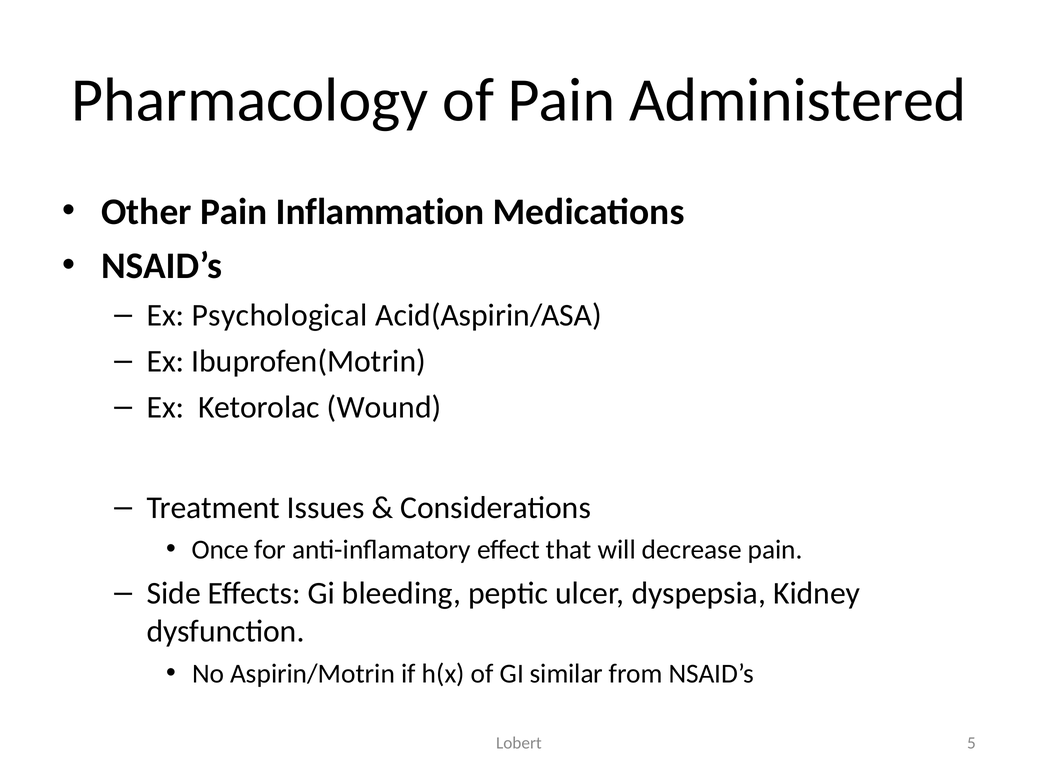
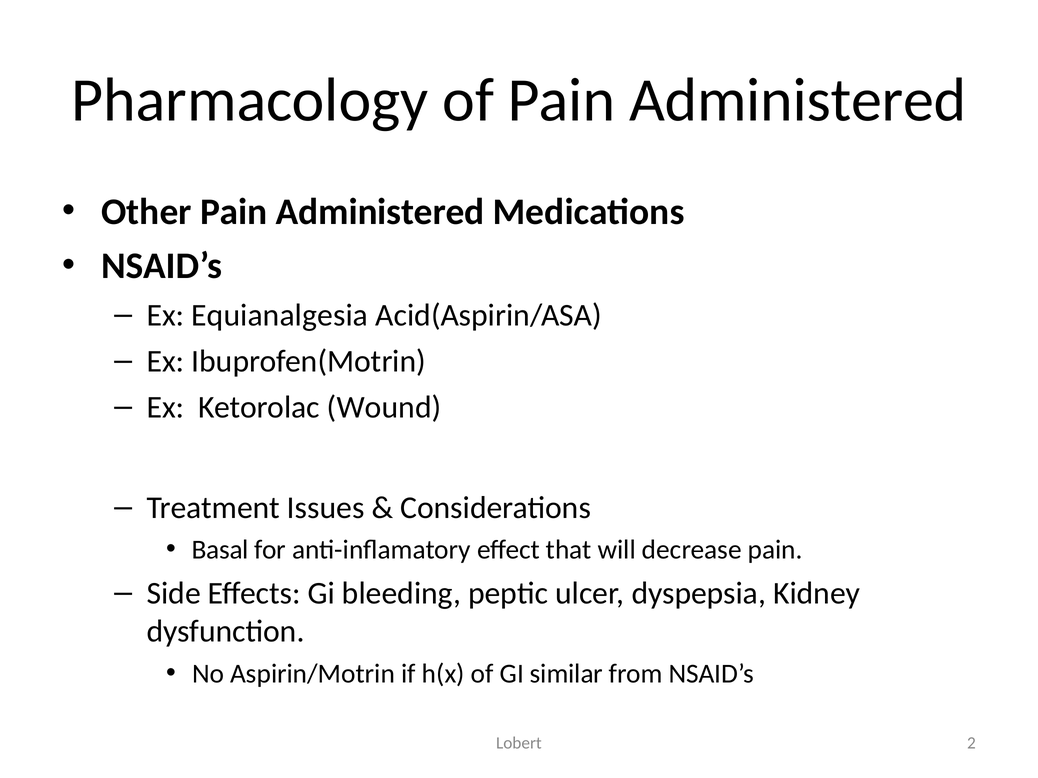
Other Pain Inflammation: Inflammation -> Administered
Psychological: Psychological -> Equianalgesia
Once: Once -> Basal
5: 5 -> 2
